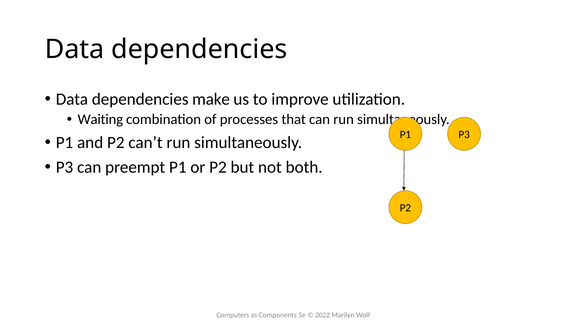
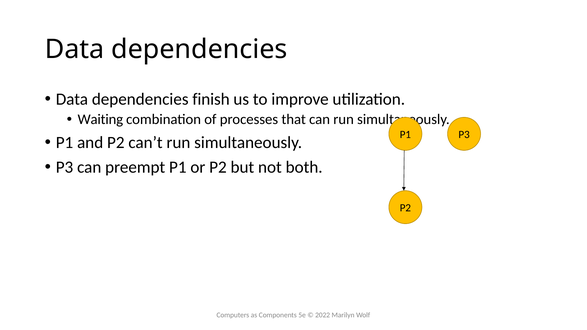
make: make -> finish
